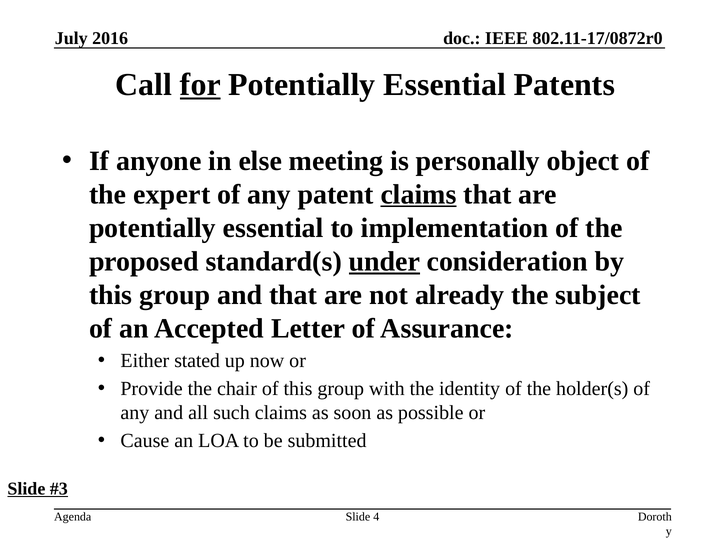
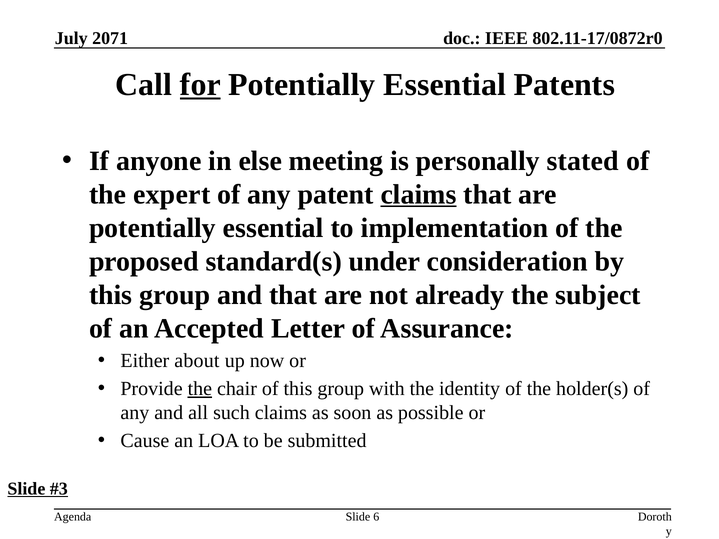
2016: 2016 -> 2071
object: object -> stated
under underline: present -> none
stated: stated -> about
the at (200, 389) underline: none -> present
4: 4 -> 6
